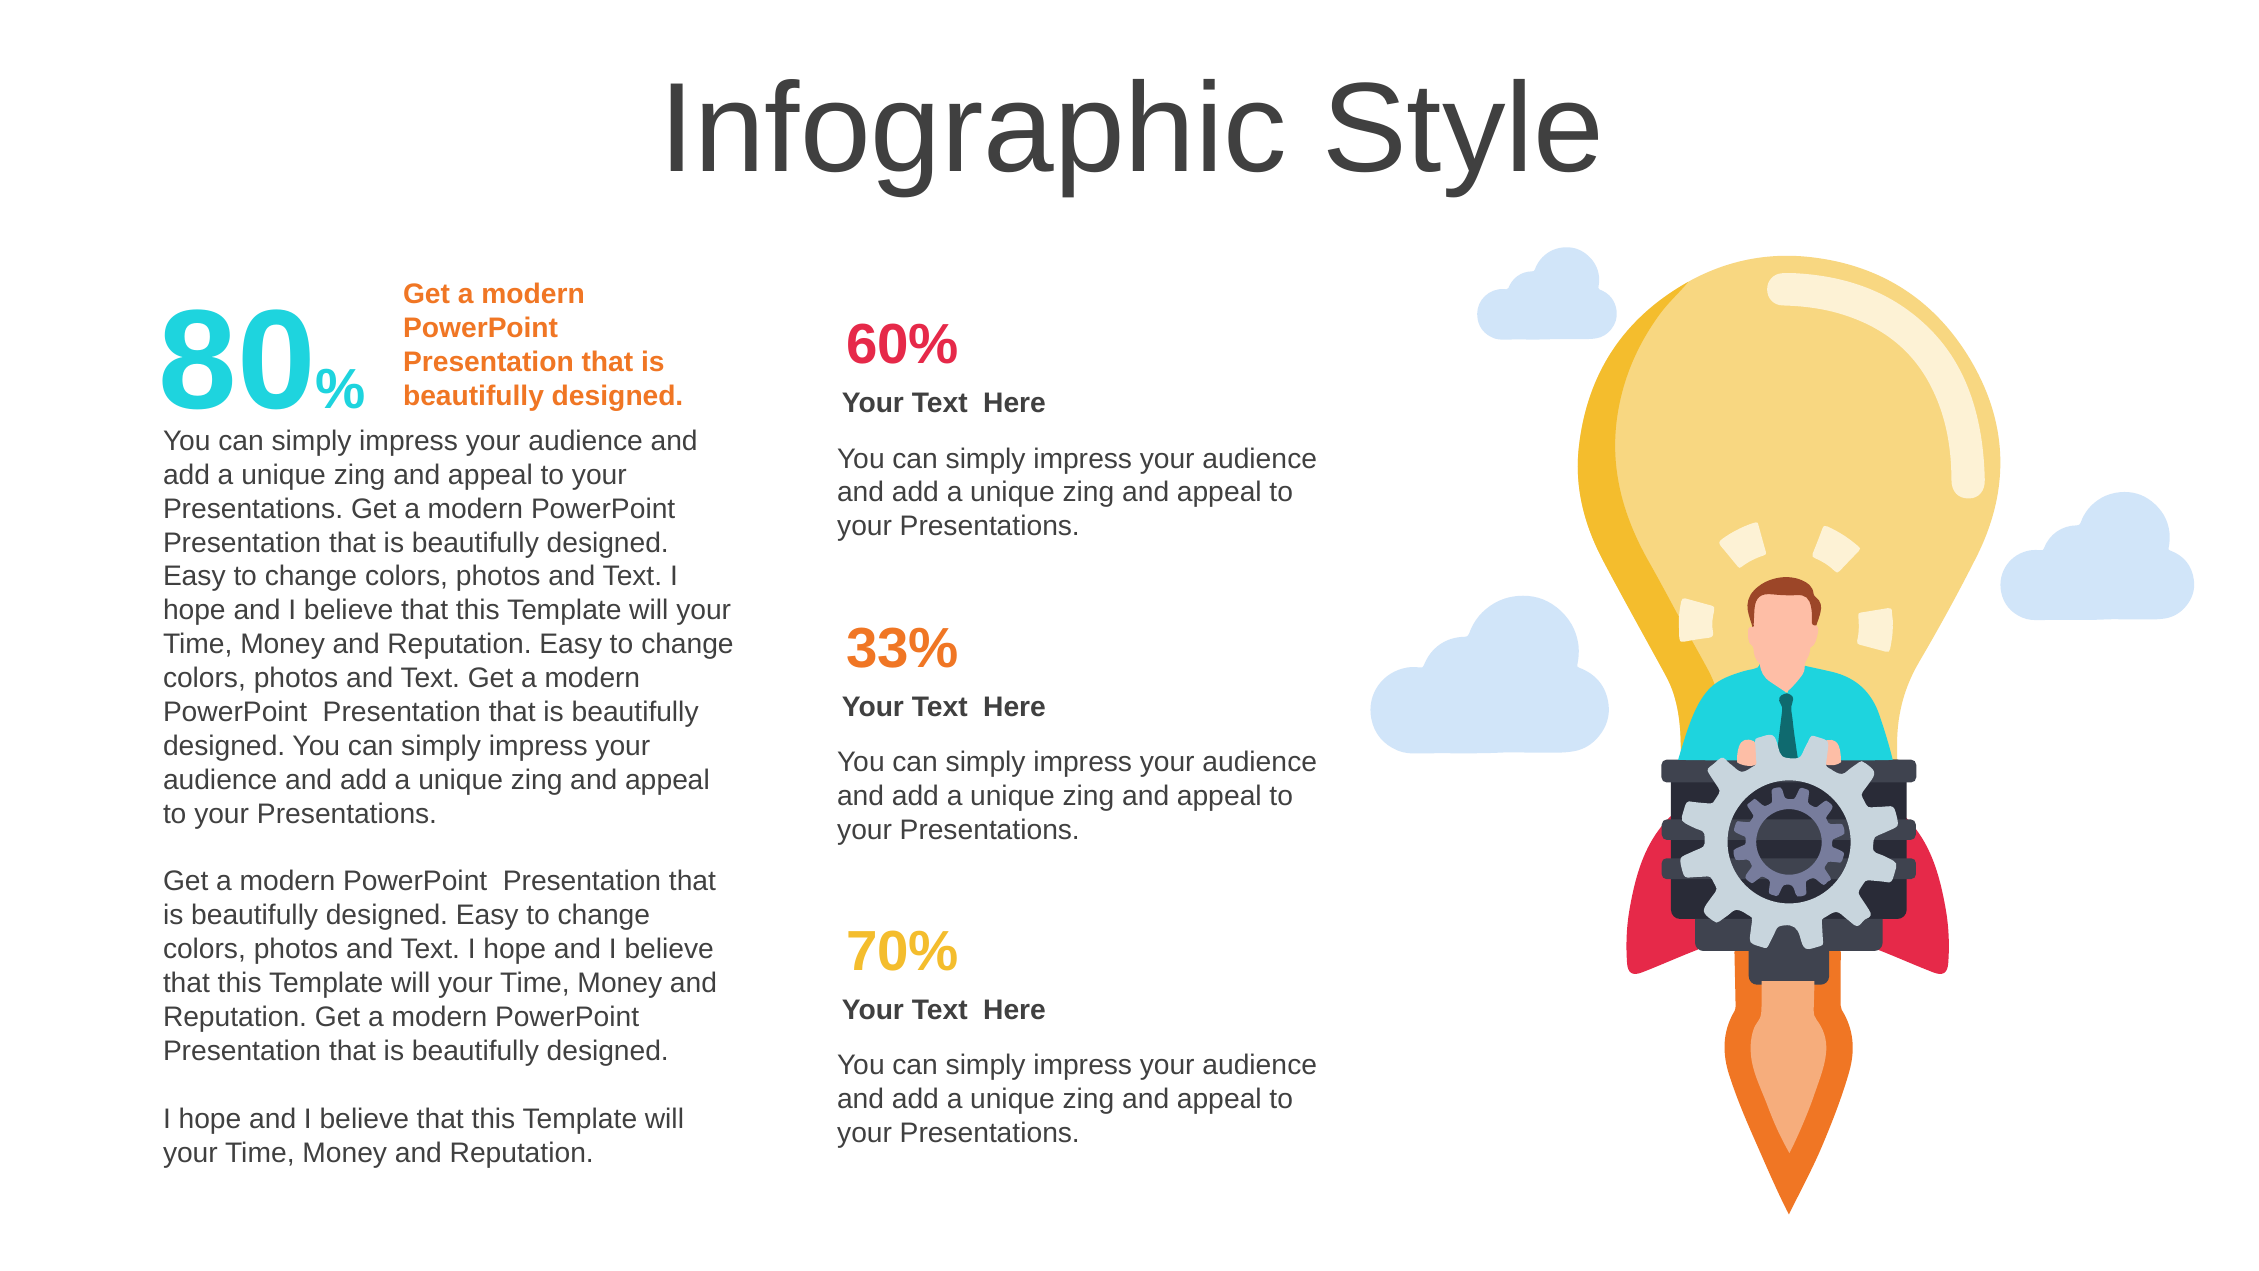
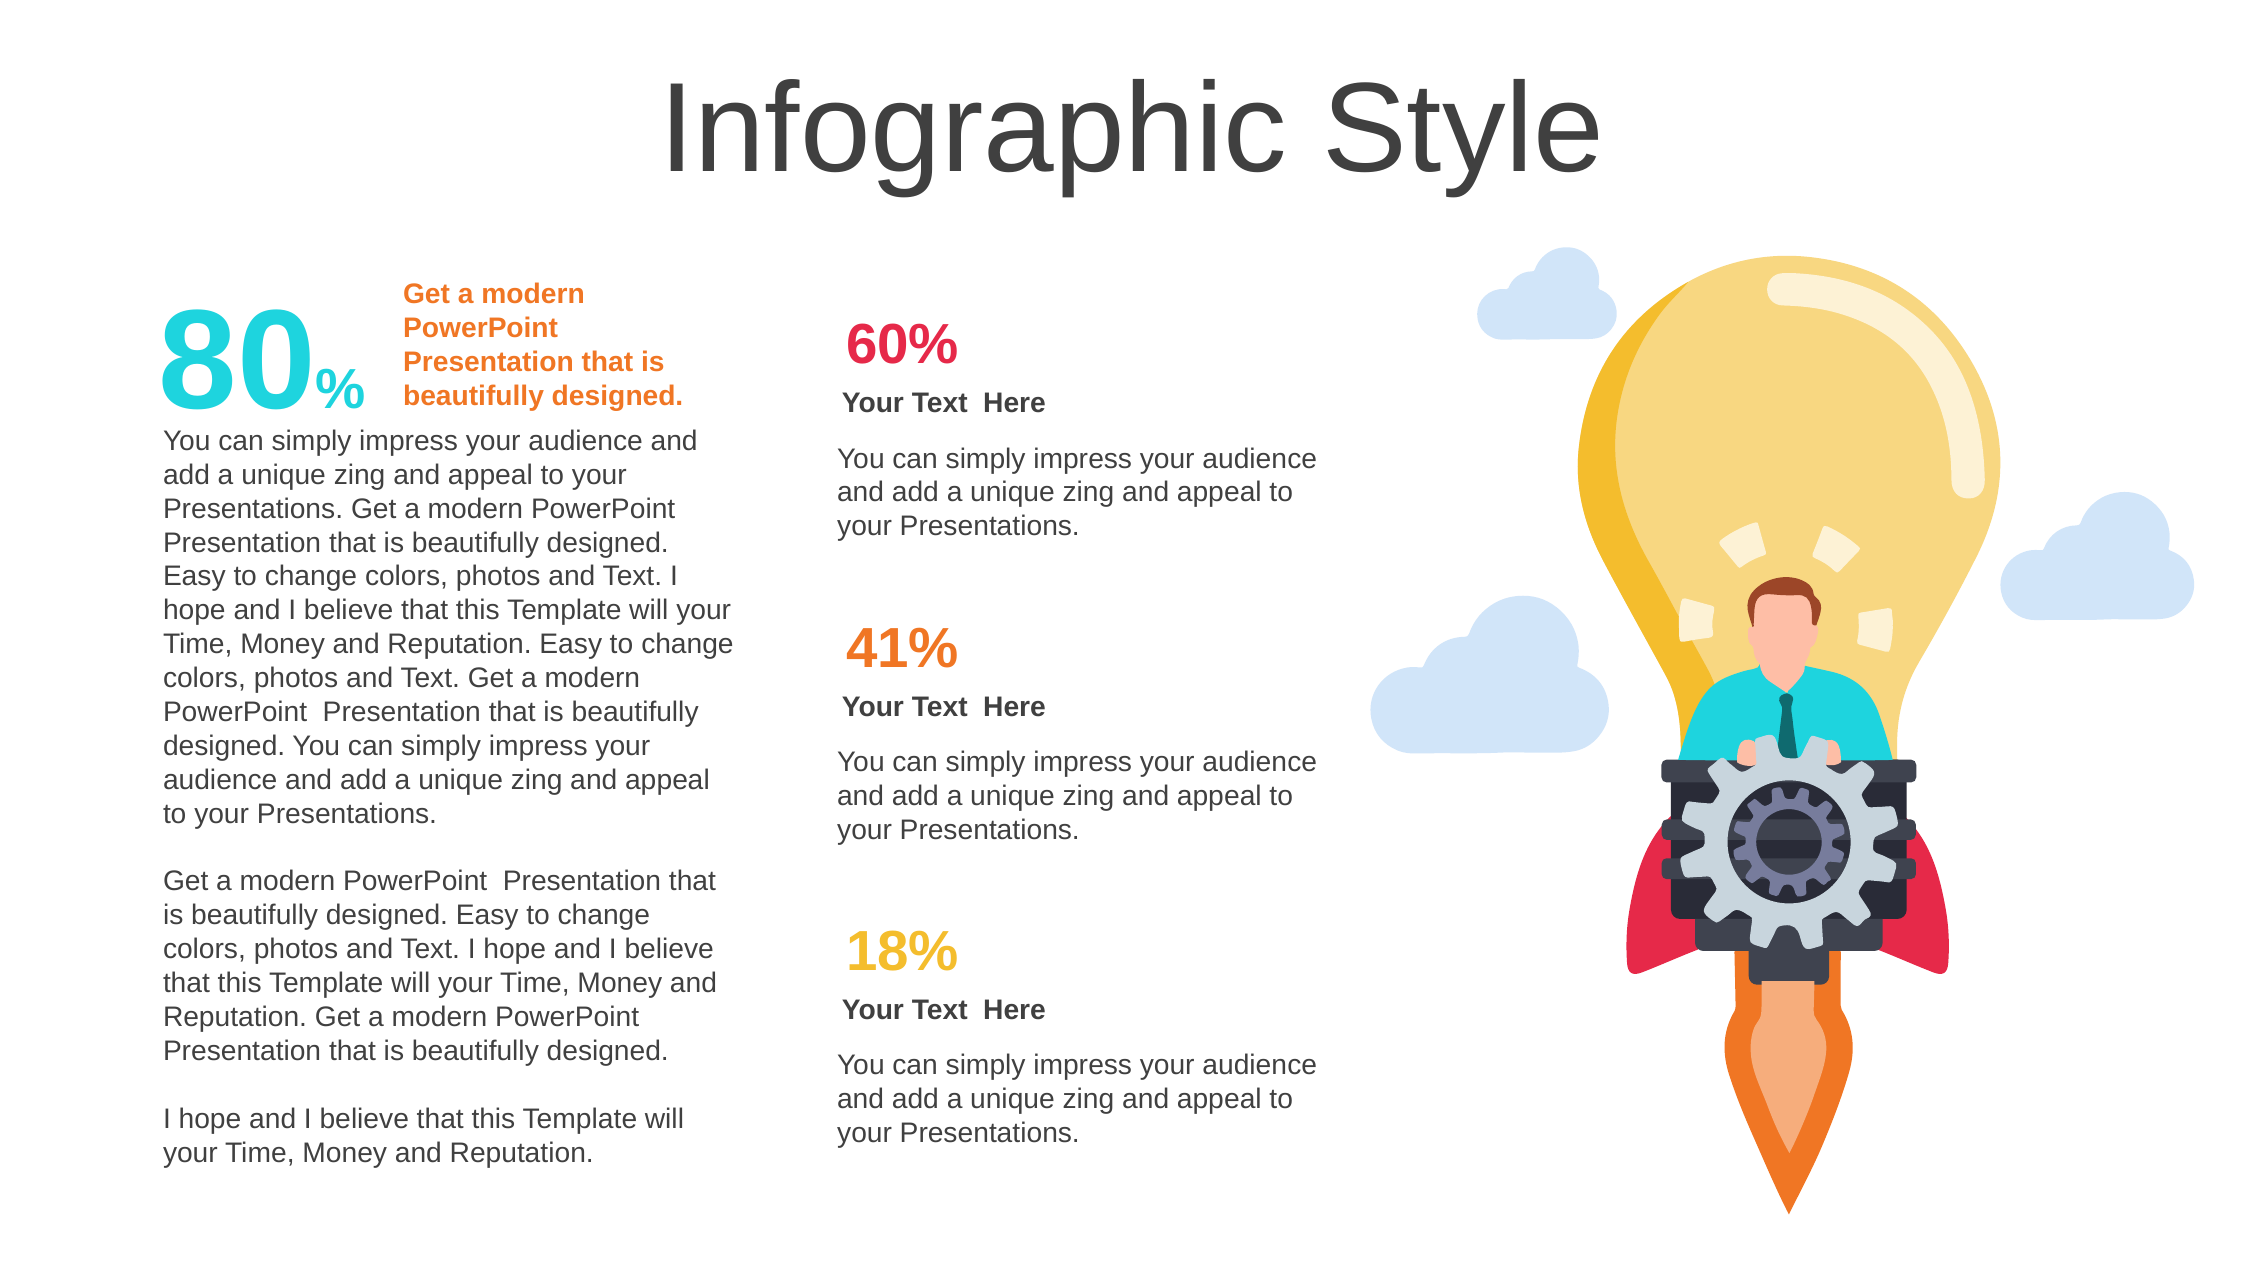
33%: 33% -> 41%
70%: 70% -> 18%
